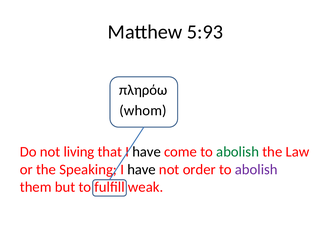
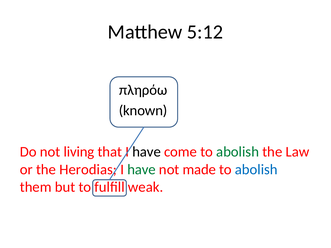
5:93: 5:93 -> 5:12
whom: whom -> known
Speaking: Speaking -> Herodias
have at (142, 170) colour: black -> green
order: order -> made
abolish at (256, 170) colour: purple -> blue
